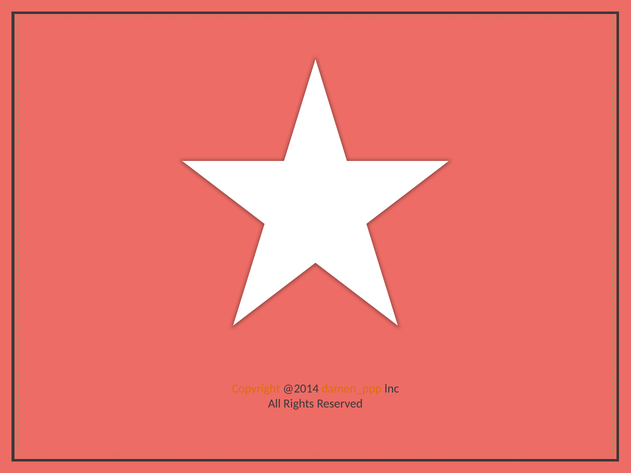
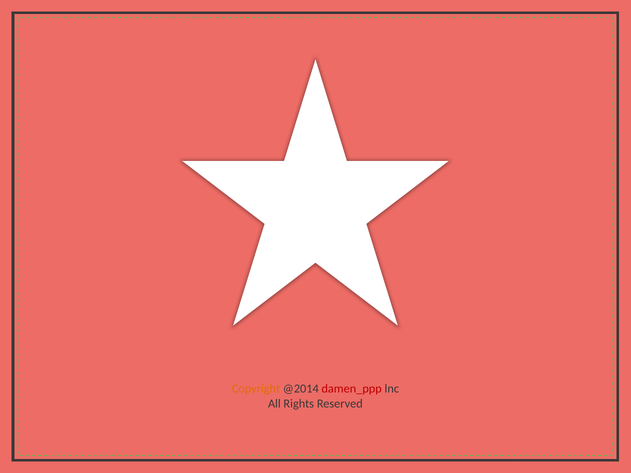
damen_ppp colour: orange -> red
